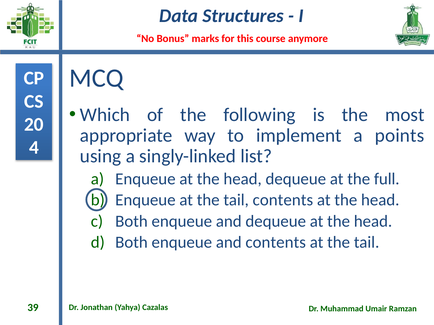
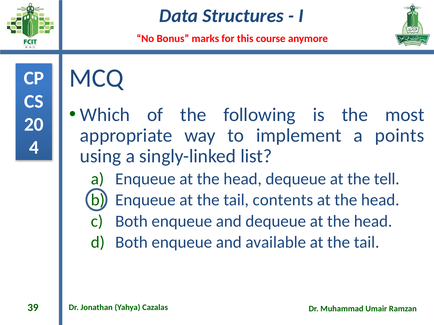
full: full -> tell
and contents: contents -> available
